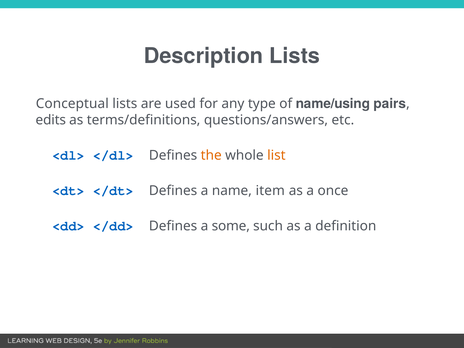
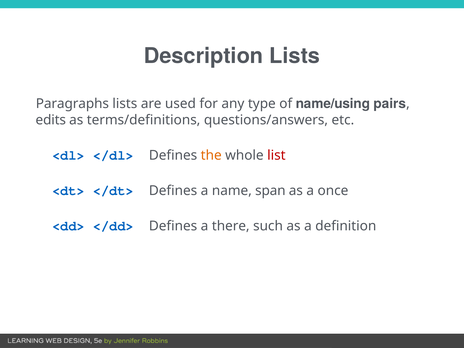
Conceptual: Conceptual -> Paragraphs
list colour: orange -> red
item: item -> span
some: some -> there
